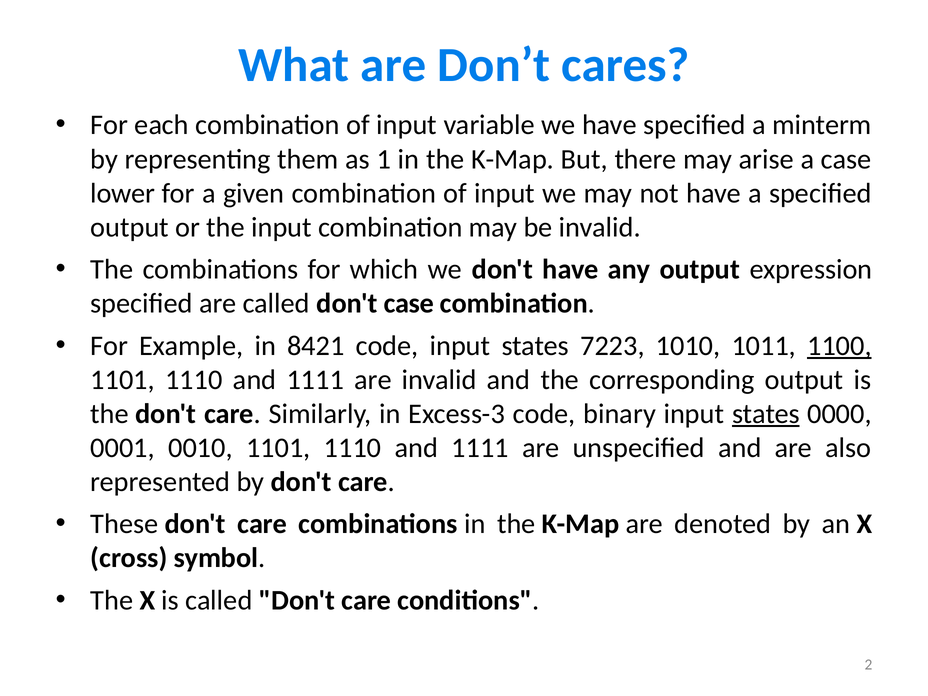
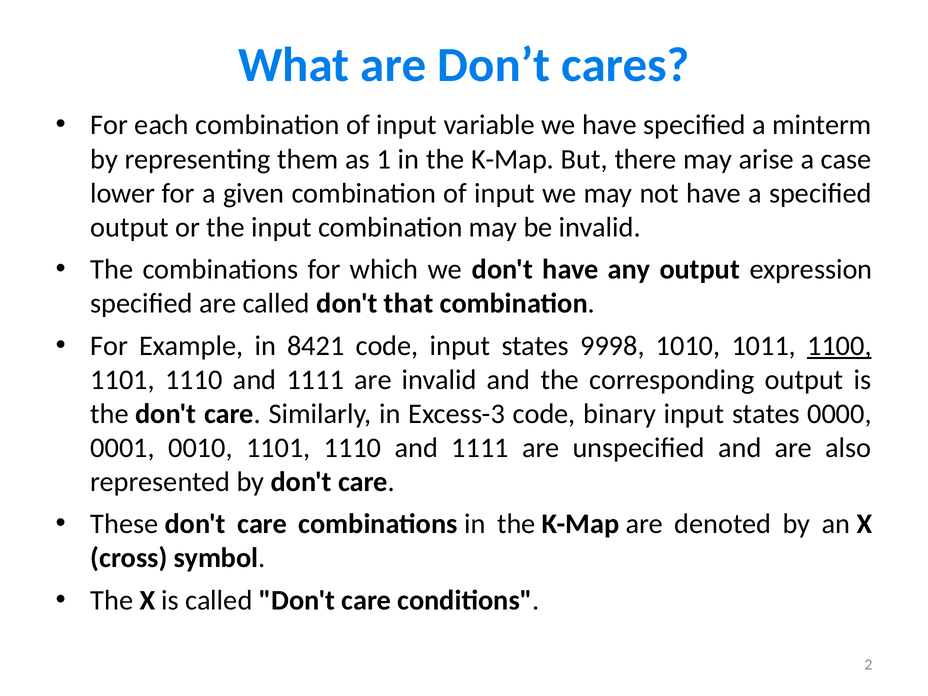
don't case: case -> that
7223: 7223 -> 9998
states at (766, 414) underline: present -> none
